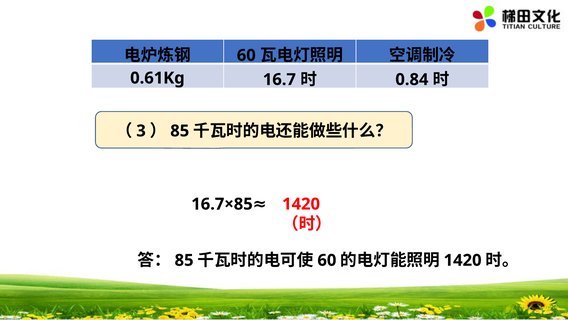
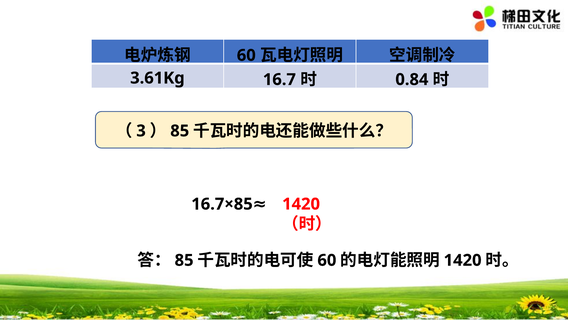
0.61Kg: 0.61Kg -> 3.61Kg
